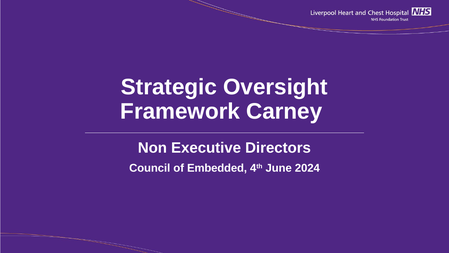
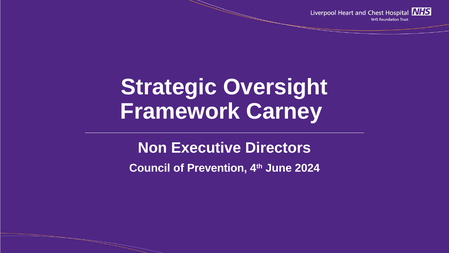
Embedded: Embedded -> Prevention
